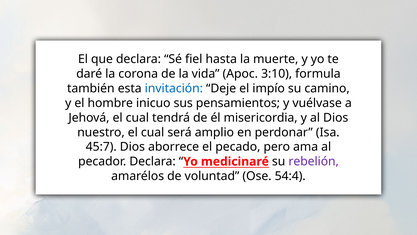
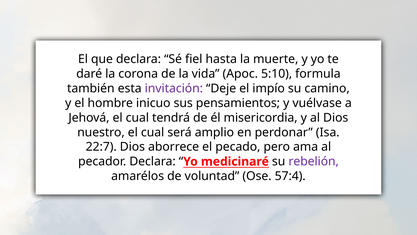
3:10: 3:10 -> 5:10
invitación colour: blue -> purple
45:7: 45:7 -> 22:7
54:4: 54:4 -> 57:4
